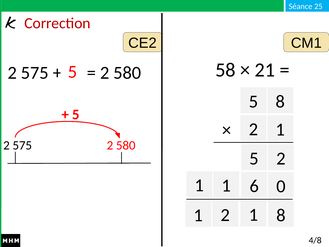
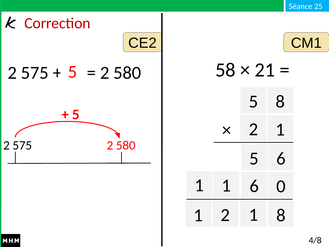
5 2: 2 -> 6
